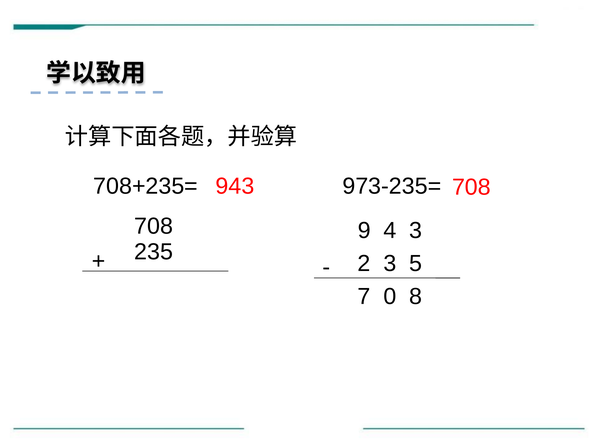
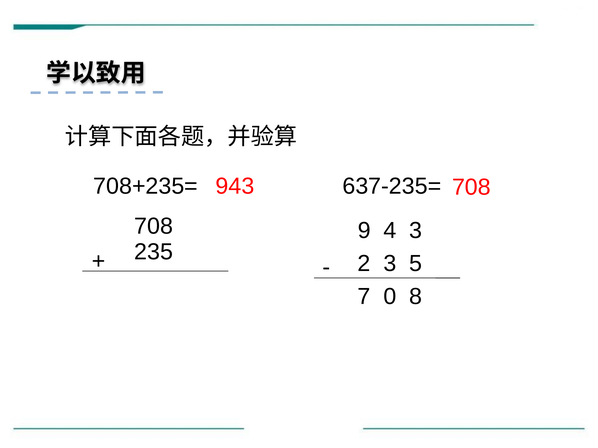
973-235=: 973-235= -> 637-235=
